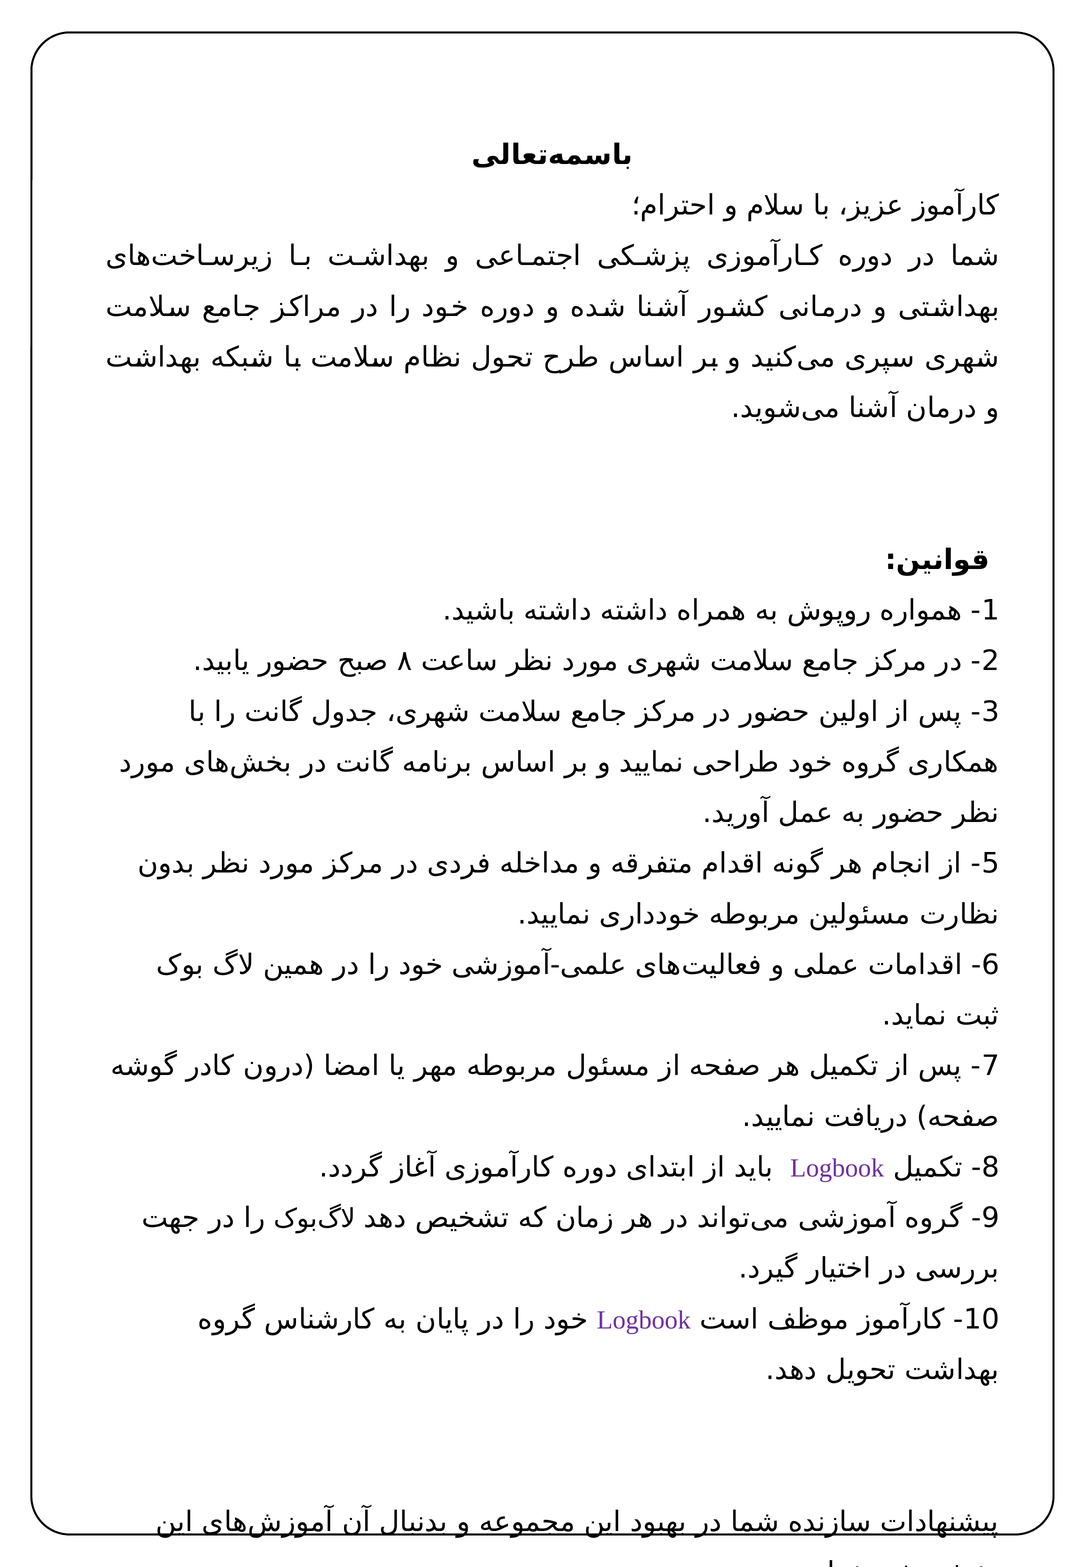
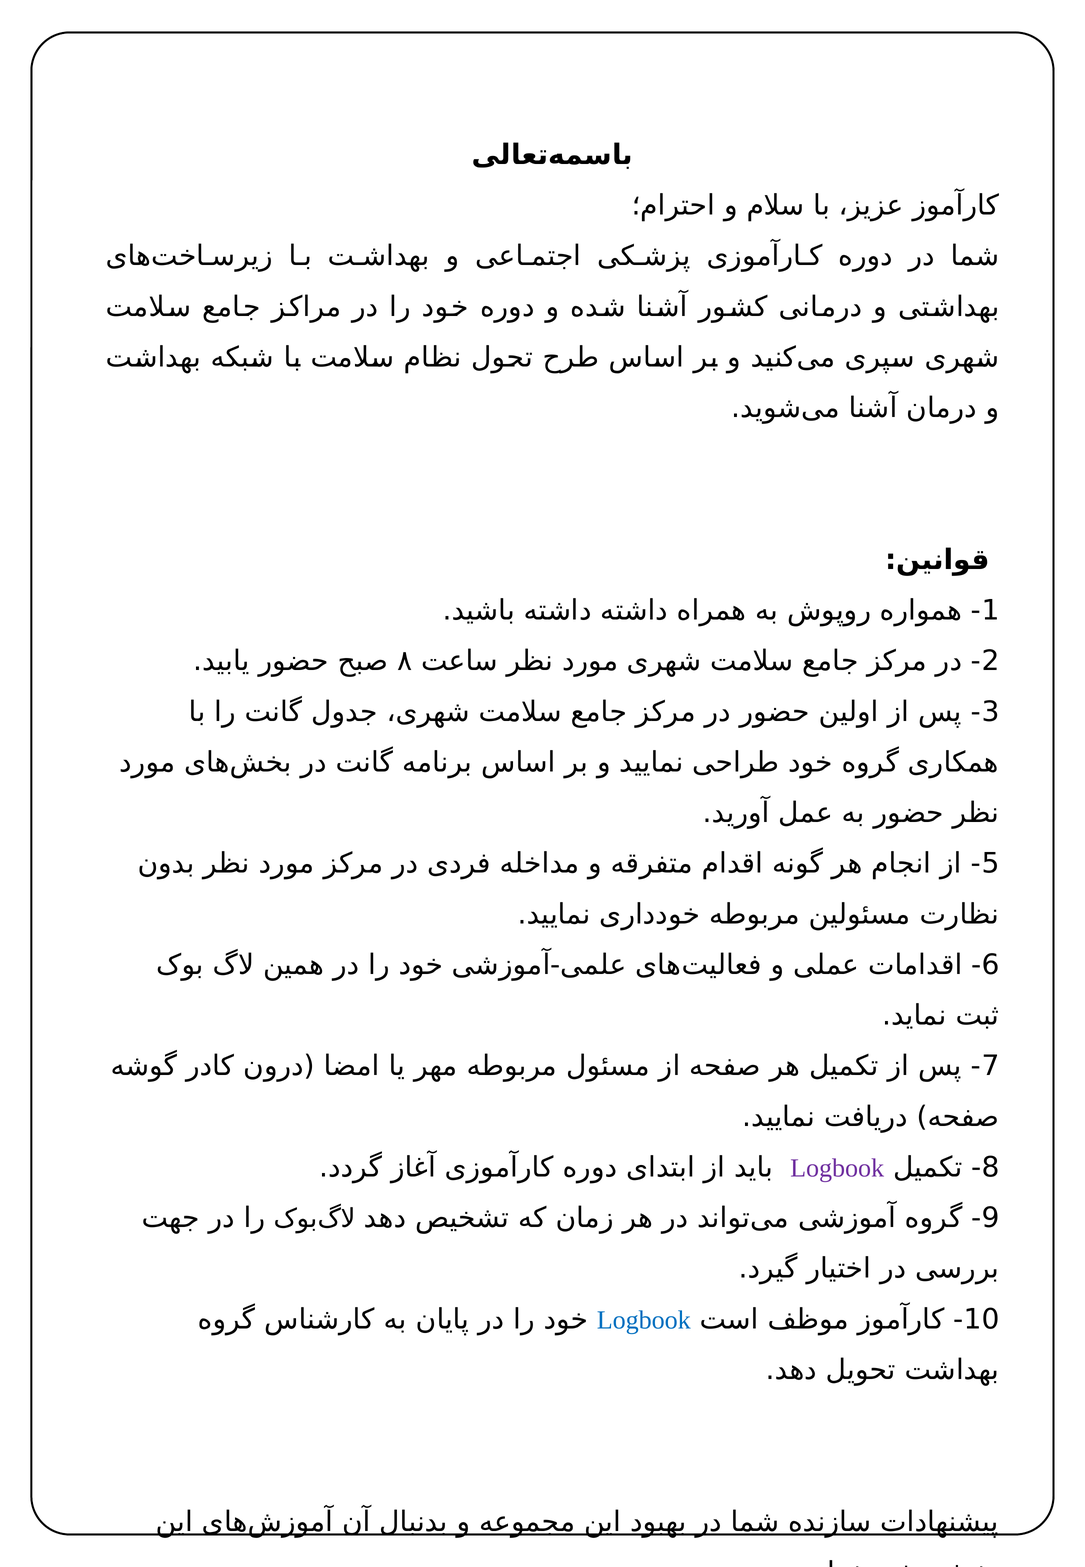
Logbook at (644, 1320) colour: purple -> blue
